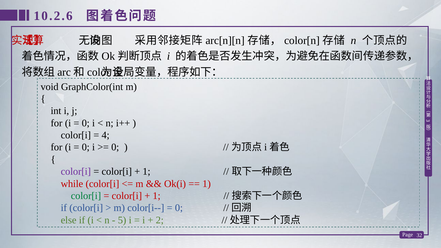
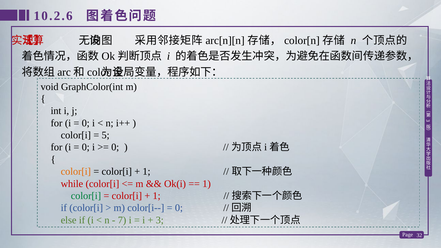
4: 4 -> 5
color[i at (76, 172) colour: purple -> orange
5: 5 -> 7
2 at (160, 220): 2 -> 3
